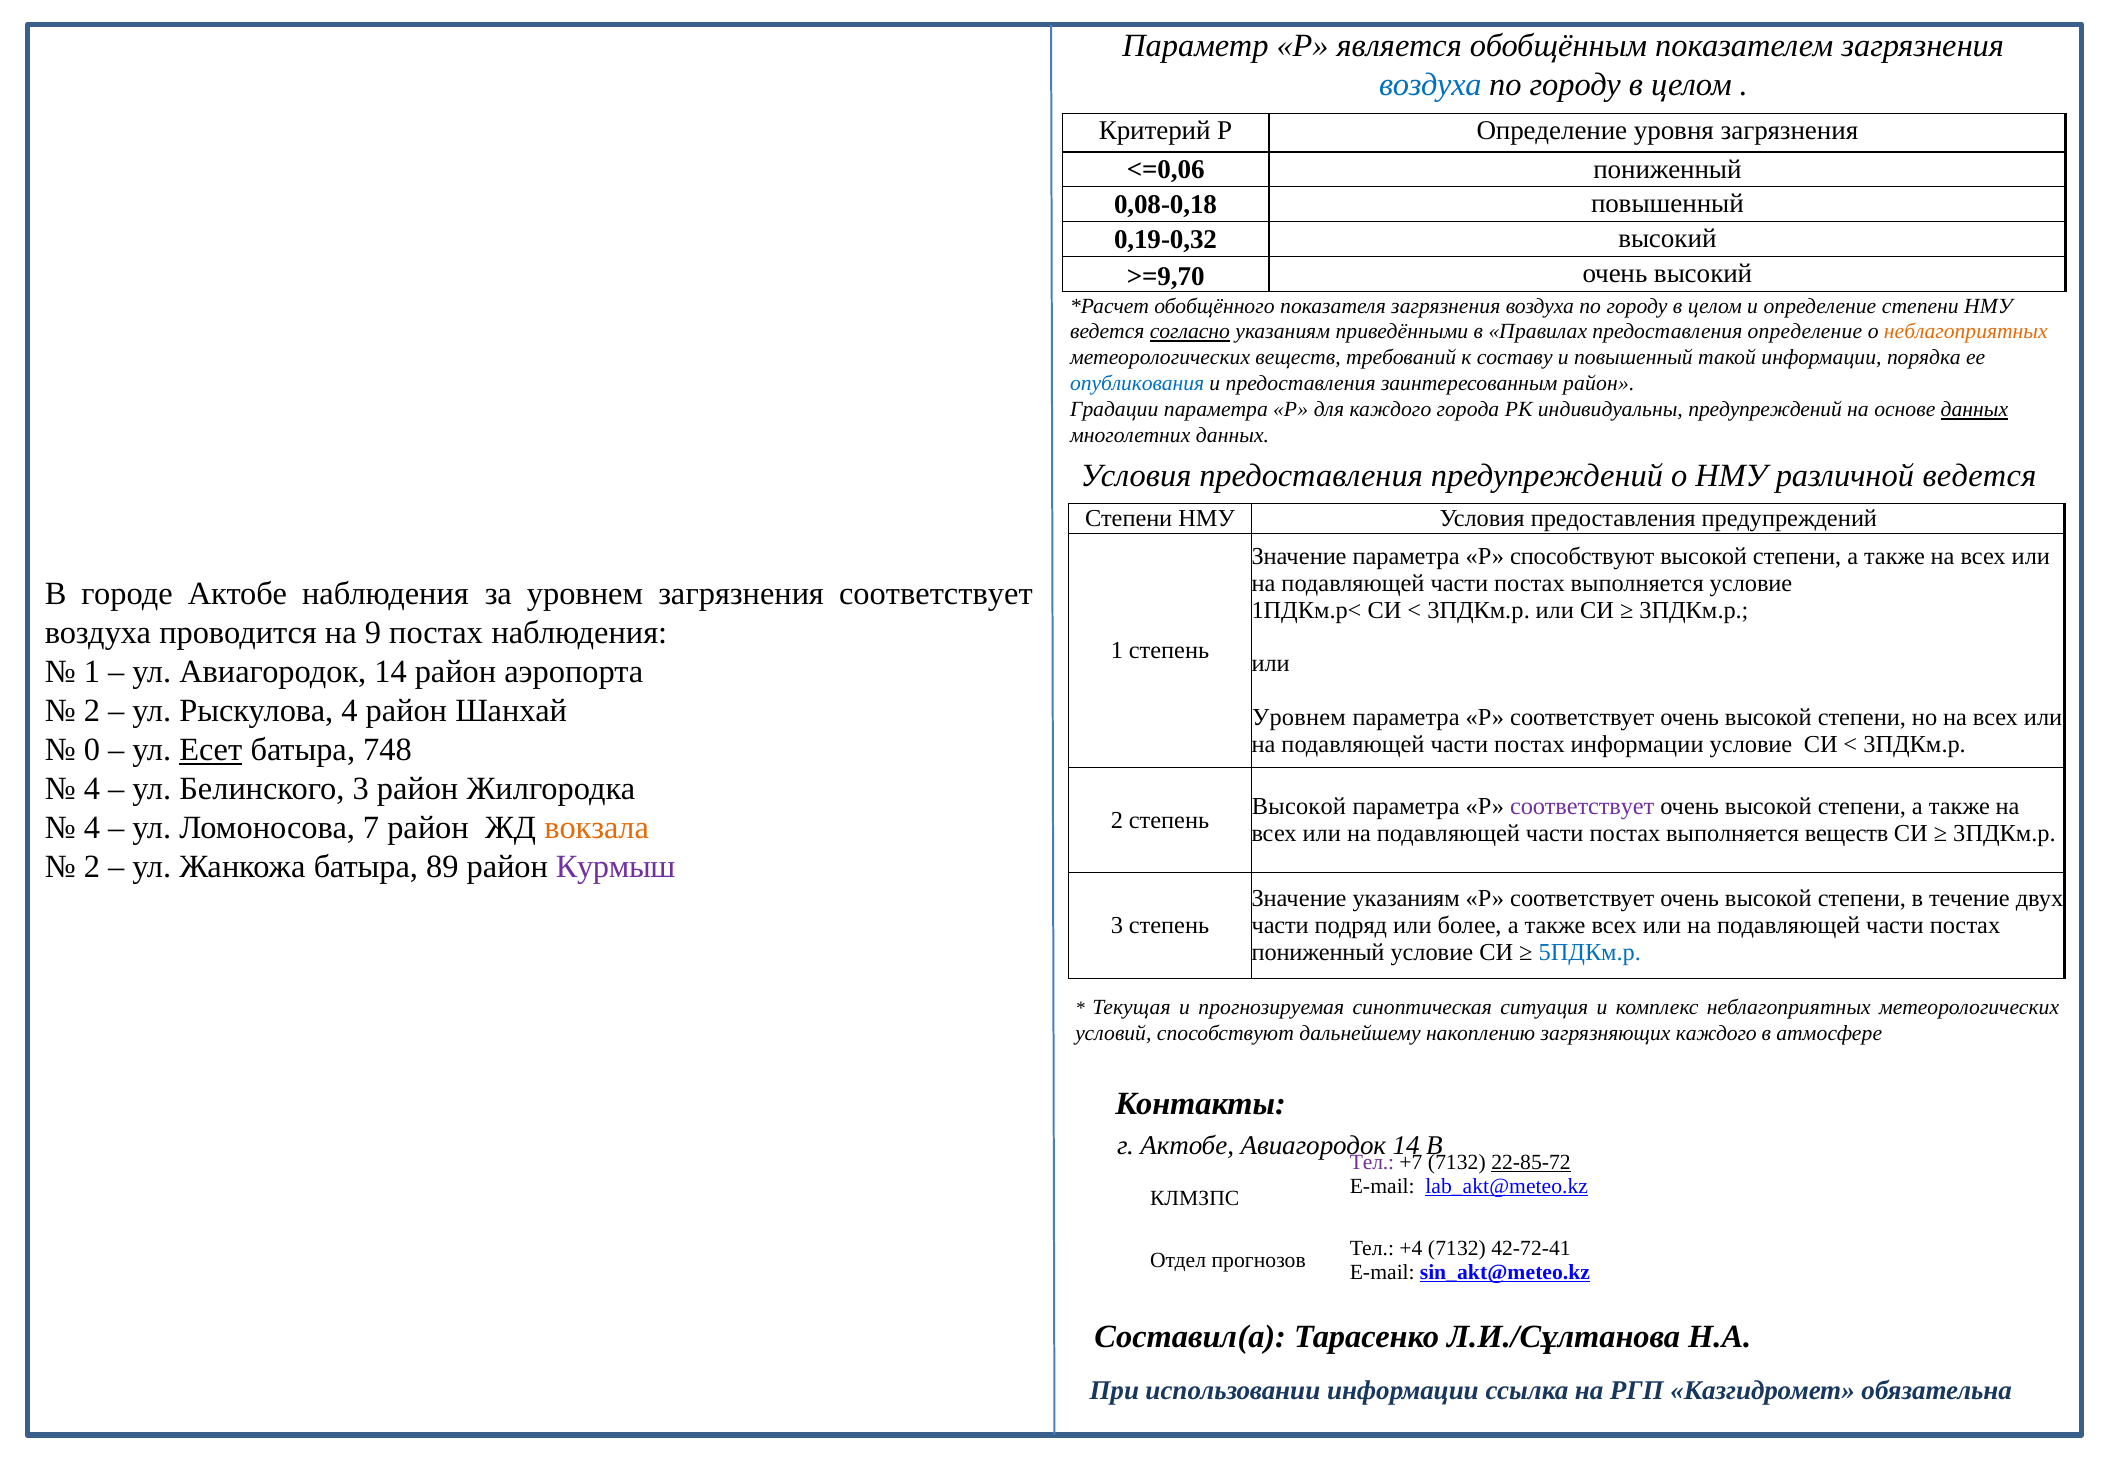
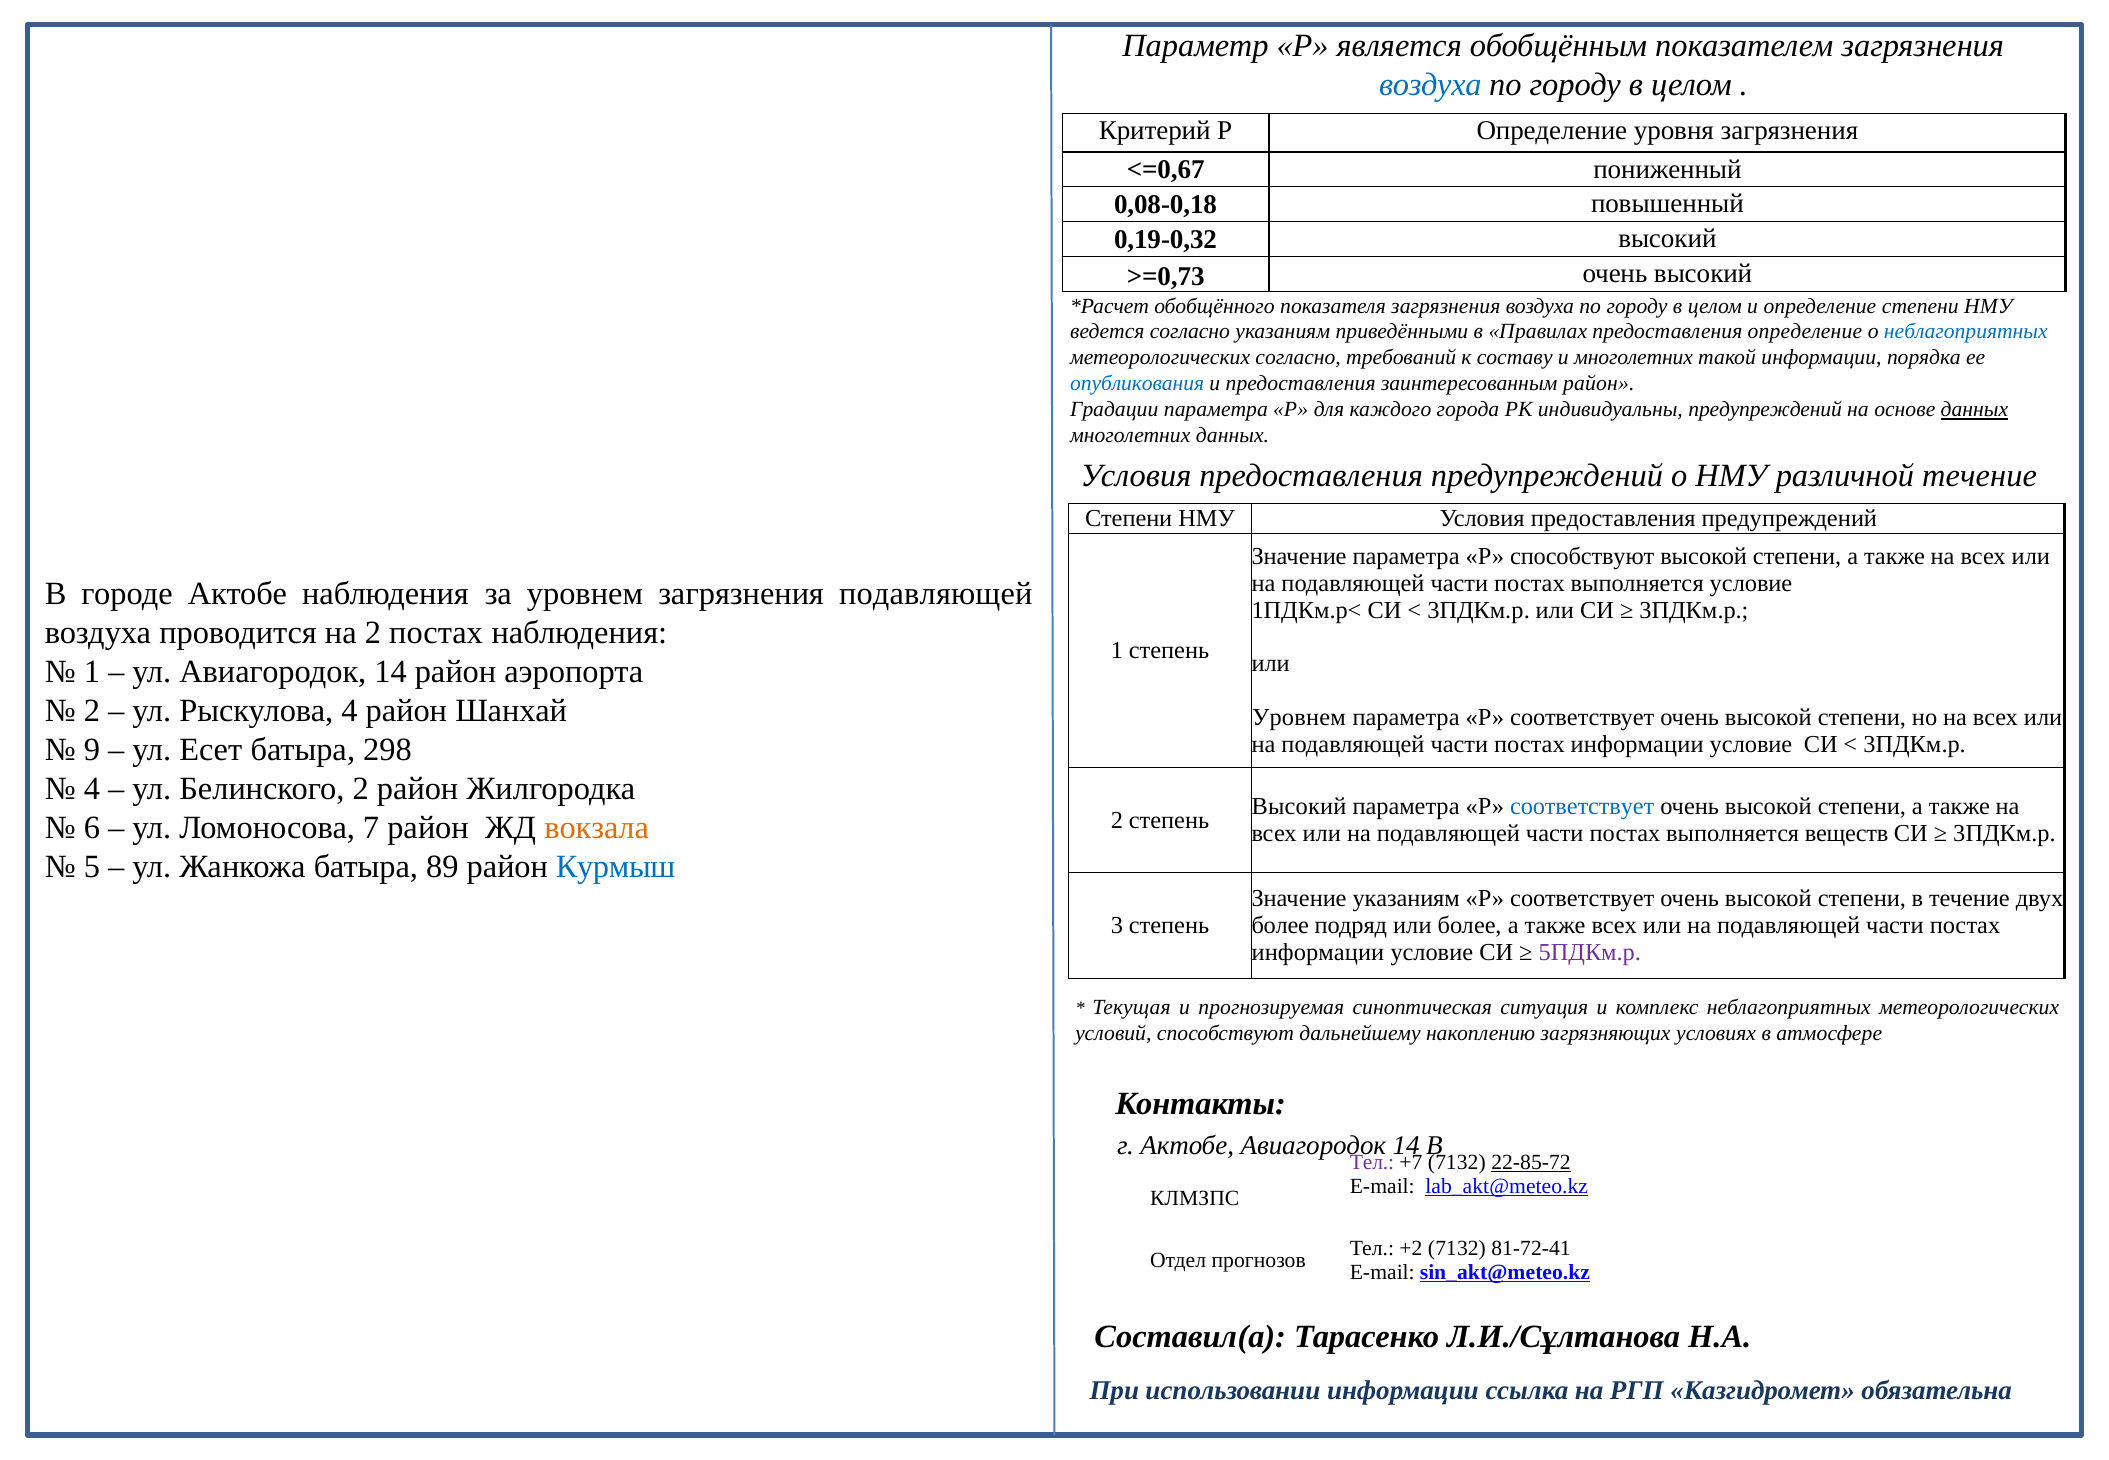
<=0,06: <=0,06 -> <=0,67
>=9,70: >=9,70 -> >=0,73
согласно at (1190, 332) underline: present -> none
неблагоприятных at (1966, 332) colour: orange -> blue
метеорологических веществ: веществ -> согласно
и повышенный: повышенный -> многолетних
различной ведется: ведется -> течение
загрязнения соответствует: соответствует -> подавляющей
на 9: 9 -> 2
0: 0 -> 9
Есет underline: present -> none
748: 748 -> 298
Белинского 3: 3 -> 2
Высокой at (1299, 807): Высокой -> Высокий
соответствует at (1582, 807) colour: purple -> blue
4 at (92, 828): 4 -> 6
2 at (92, 867): 2 -> 5
Курмыш colour: purple -> blue
части at (1280, 926): части -> более
пониженный at (1318, 953): пониженный -> информации
5ПДКм.р colour: blue -> purple
загрязняющих каждого: каждого -> условиях
+4: +4 -> +2
42-72-41: 42-72-41 -> 81-72-41
